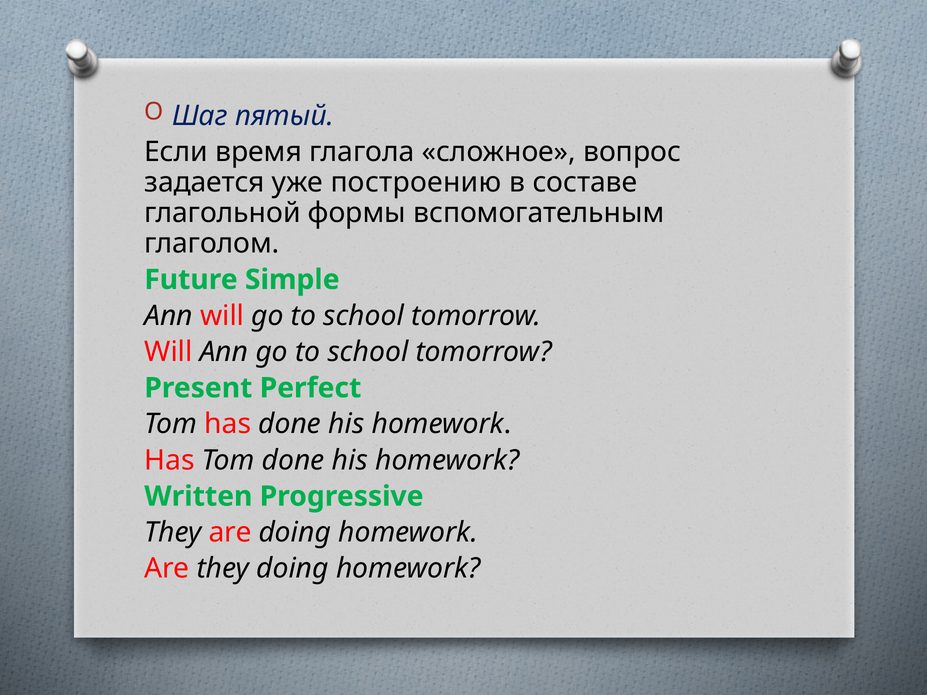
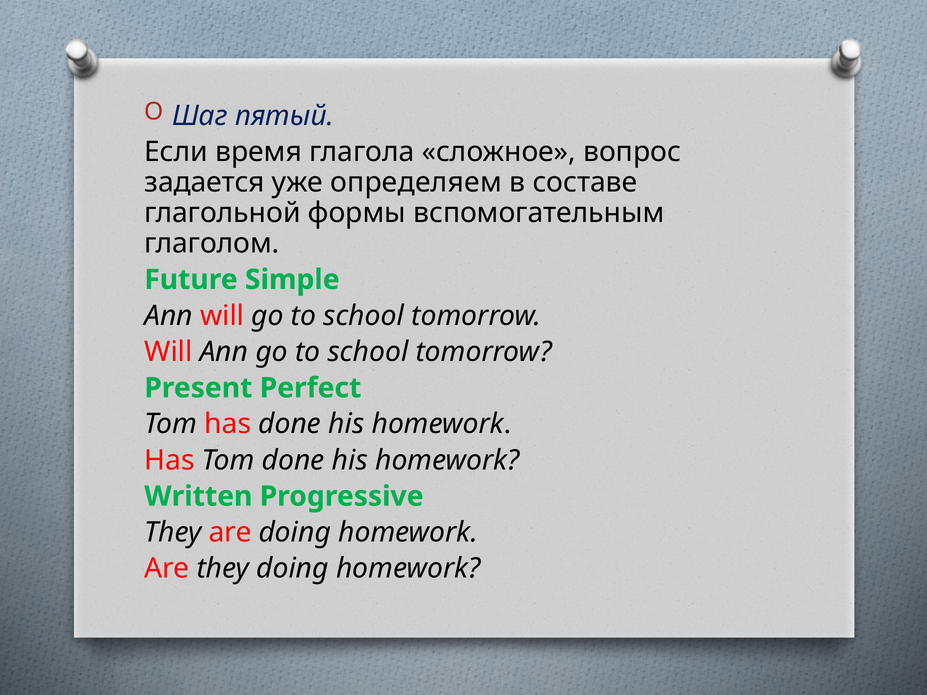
построению: построению -> определяем
